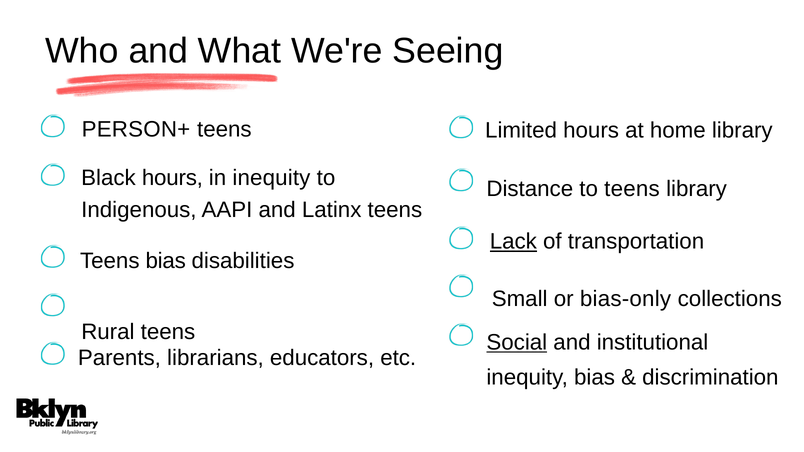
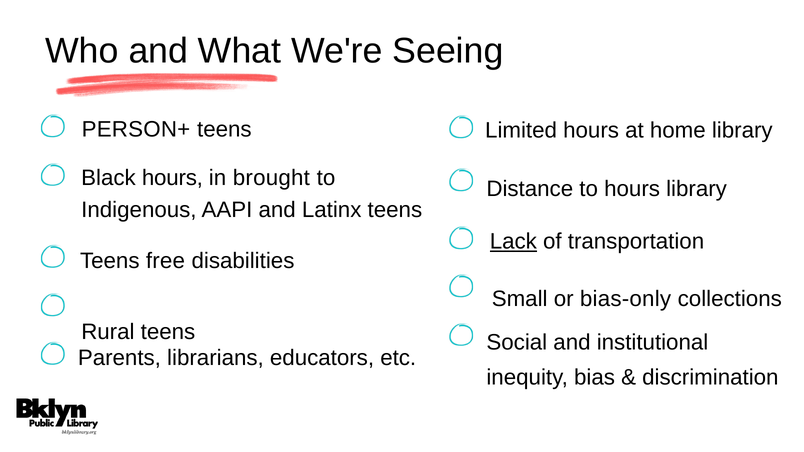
in inequity: inequity -> brought
to teens: teens -> hours
Teens bias: bias -> free
Social underline: present -> none
